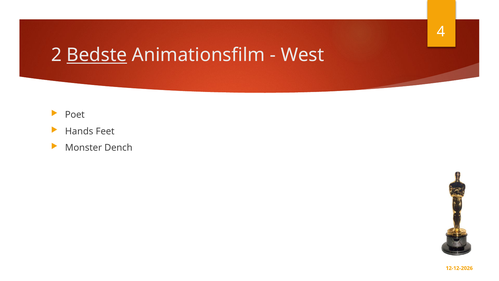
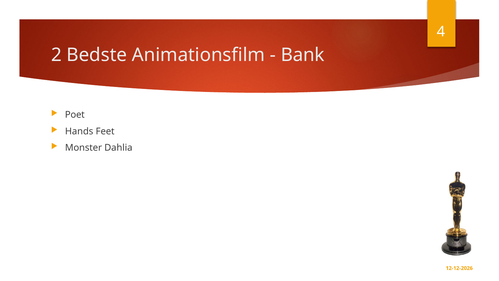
Bedste underline: present -> none
West: West -> Bank
Dench: Dench -> Dahlia
